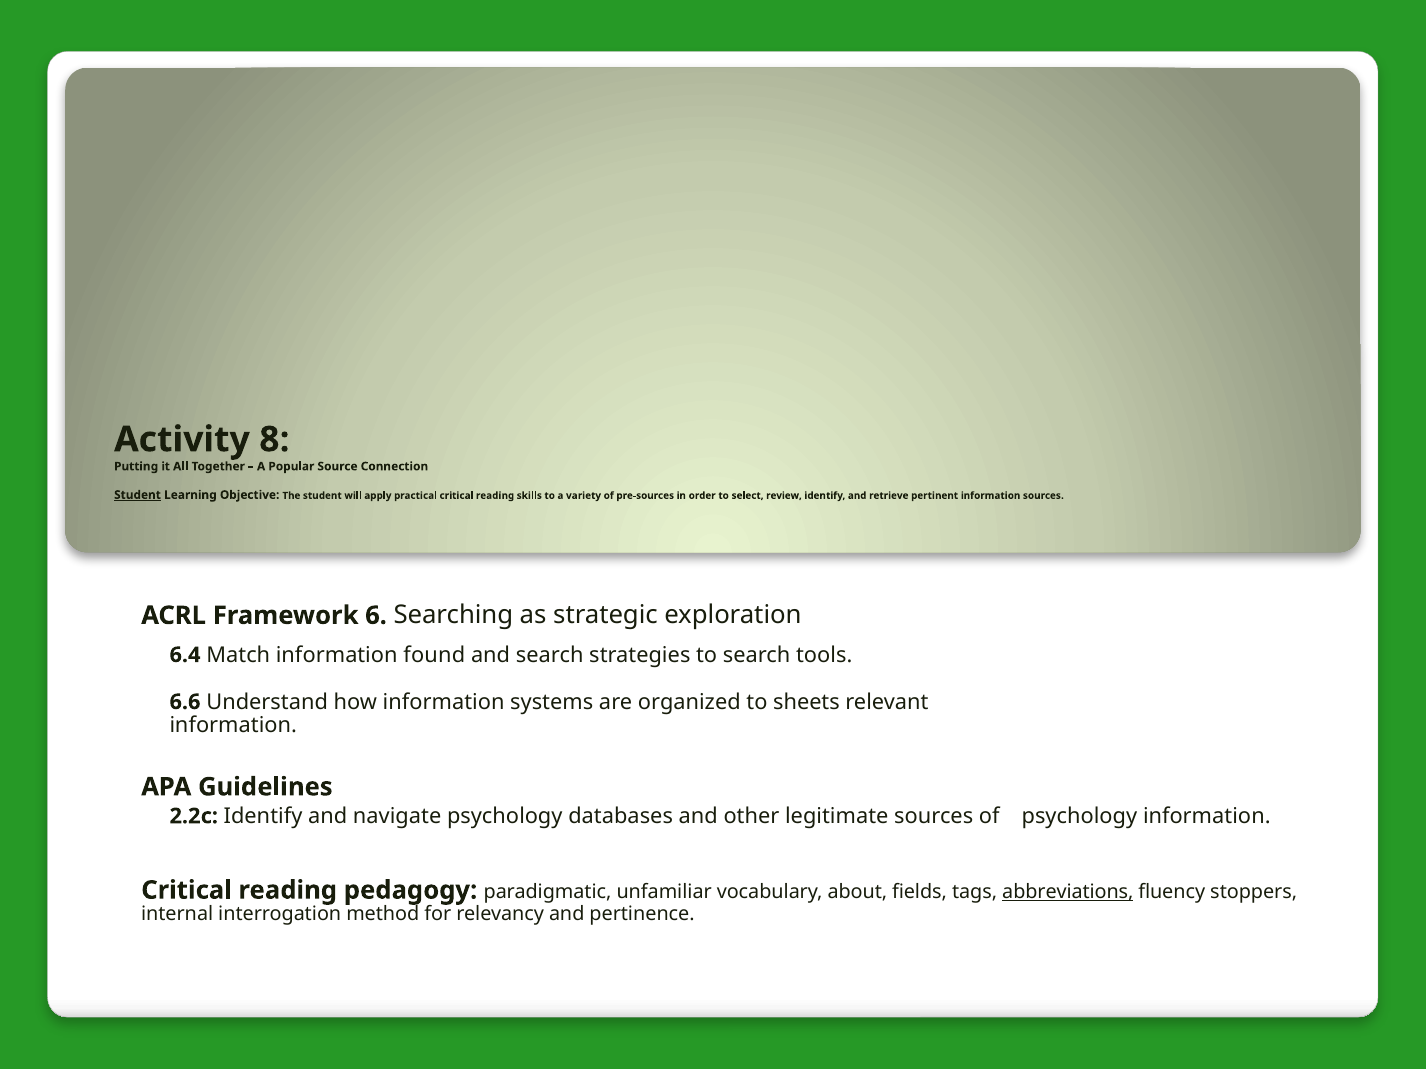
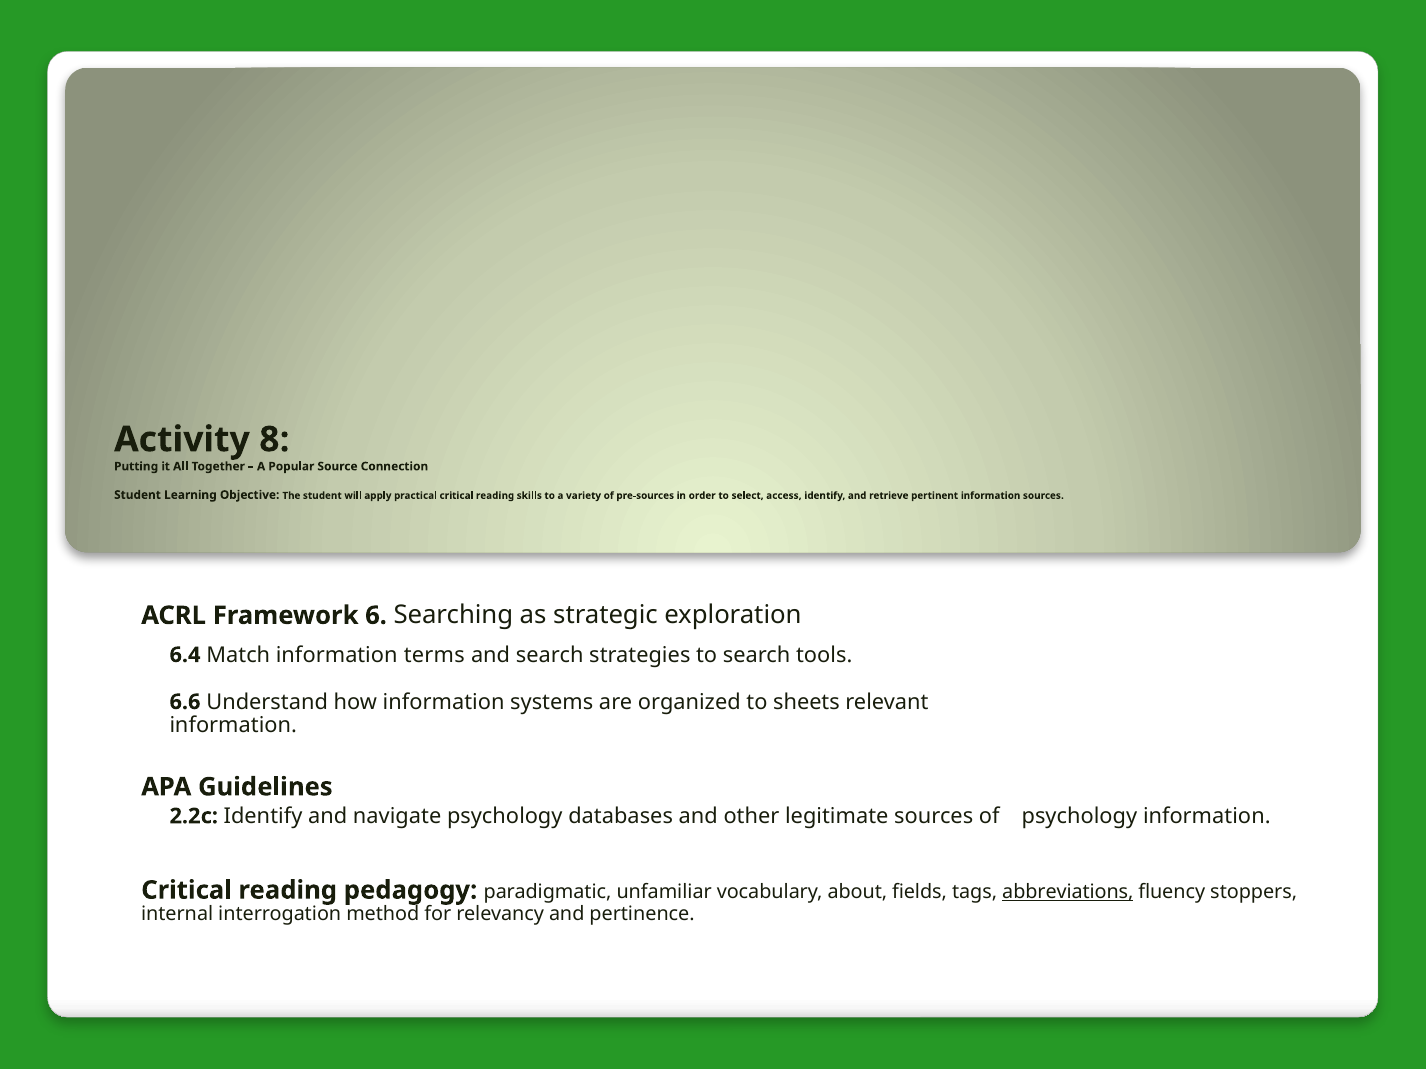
Student at (137, 495) underline: present -> none
review: review -> access
found: found -> terms
